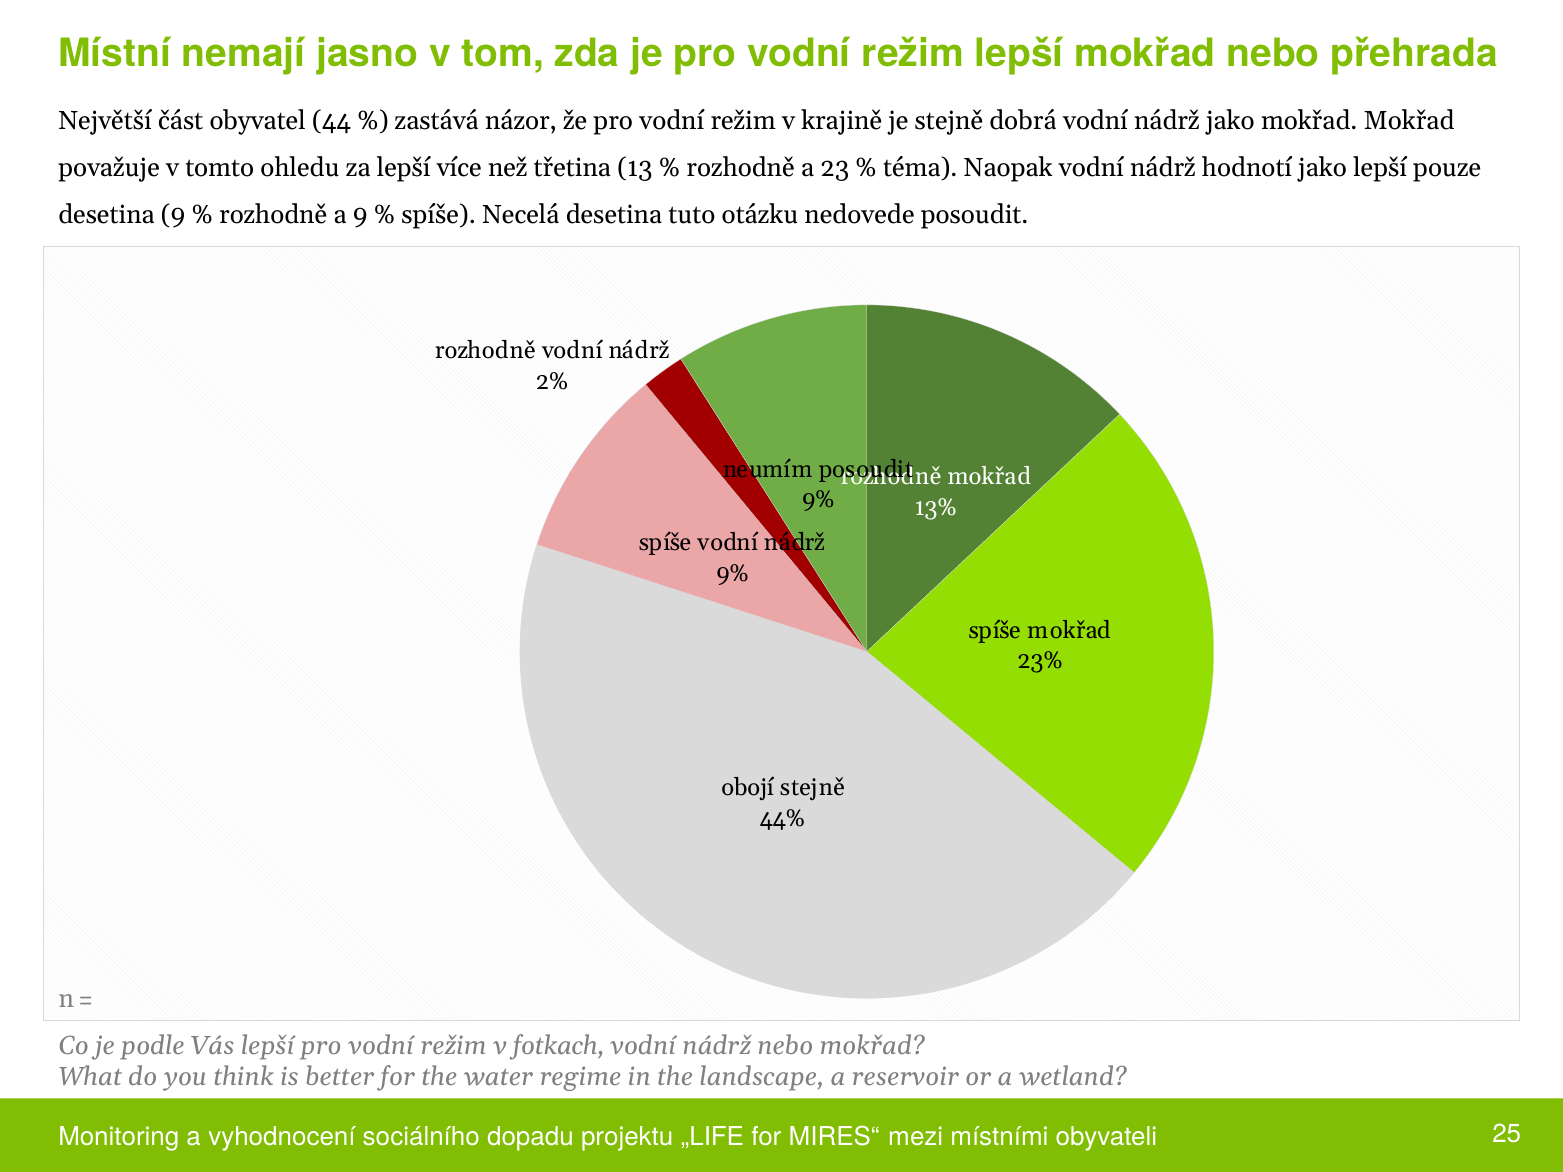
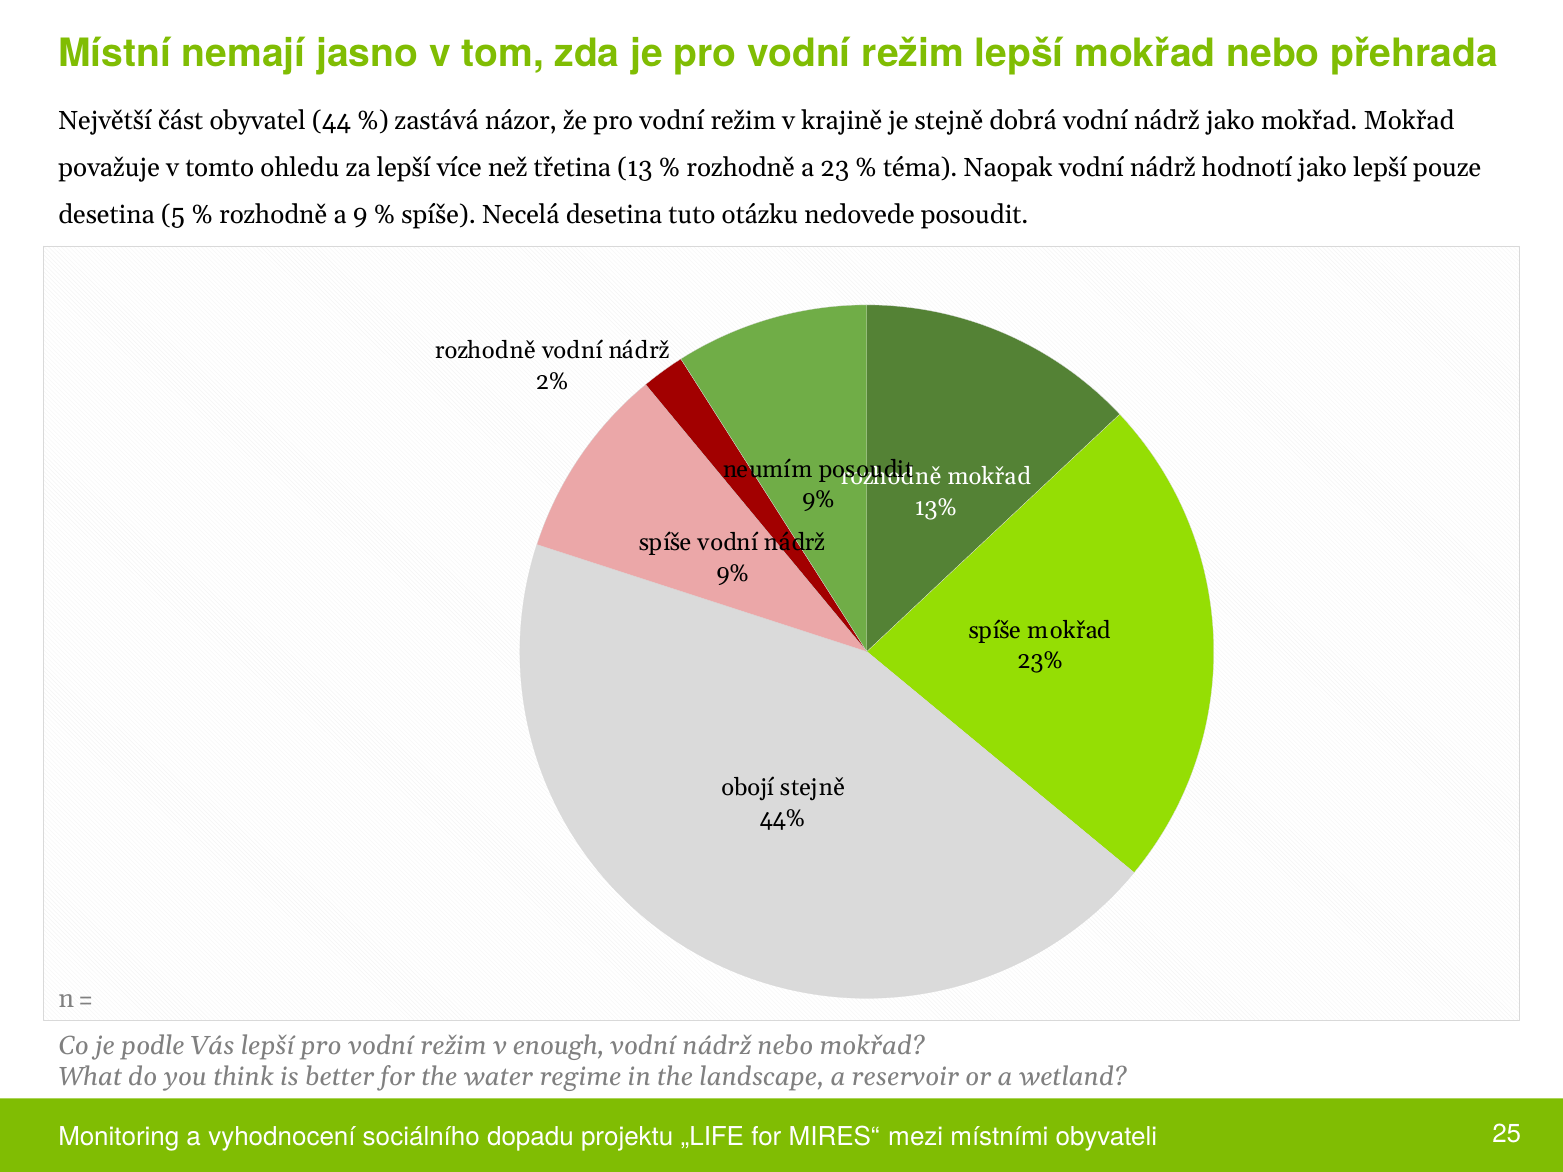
desetina 9: 9 -> 5
fotkach: fotkach -> enough
